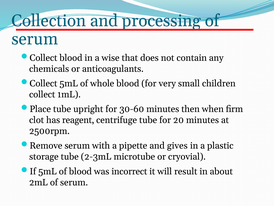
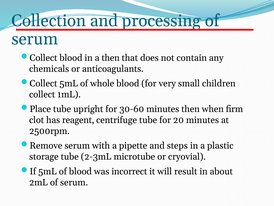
a wise: wise -> then
gives: gives -> steps
